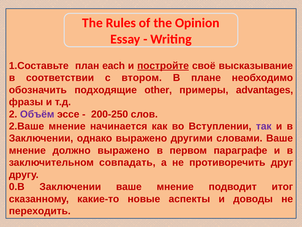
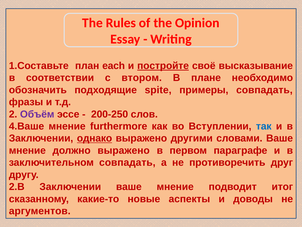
other: other -> spite
примеры advantages: advantages -> совпадать
2.Ваше: 2.Ваше -> 4.Ваше
начинается: начинается -> furthermore
так colour: purple -> blue
однако underline: none -> present
0.В: 0.В -> 2.В
переходить: переходить -> аргументов
